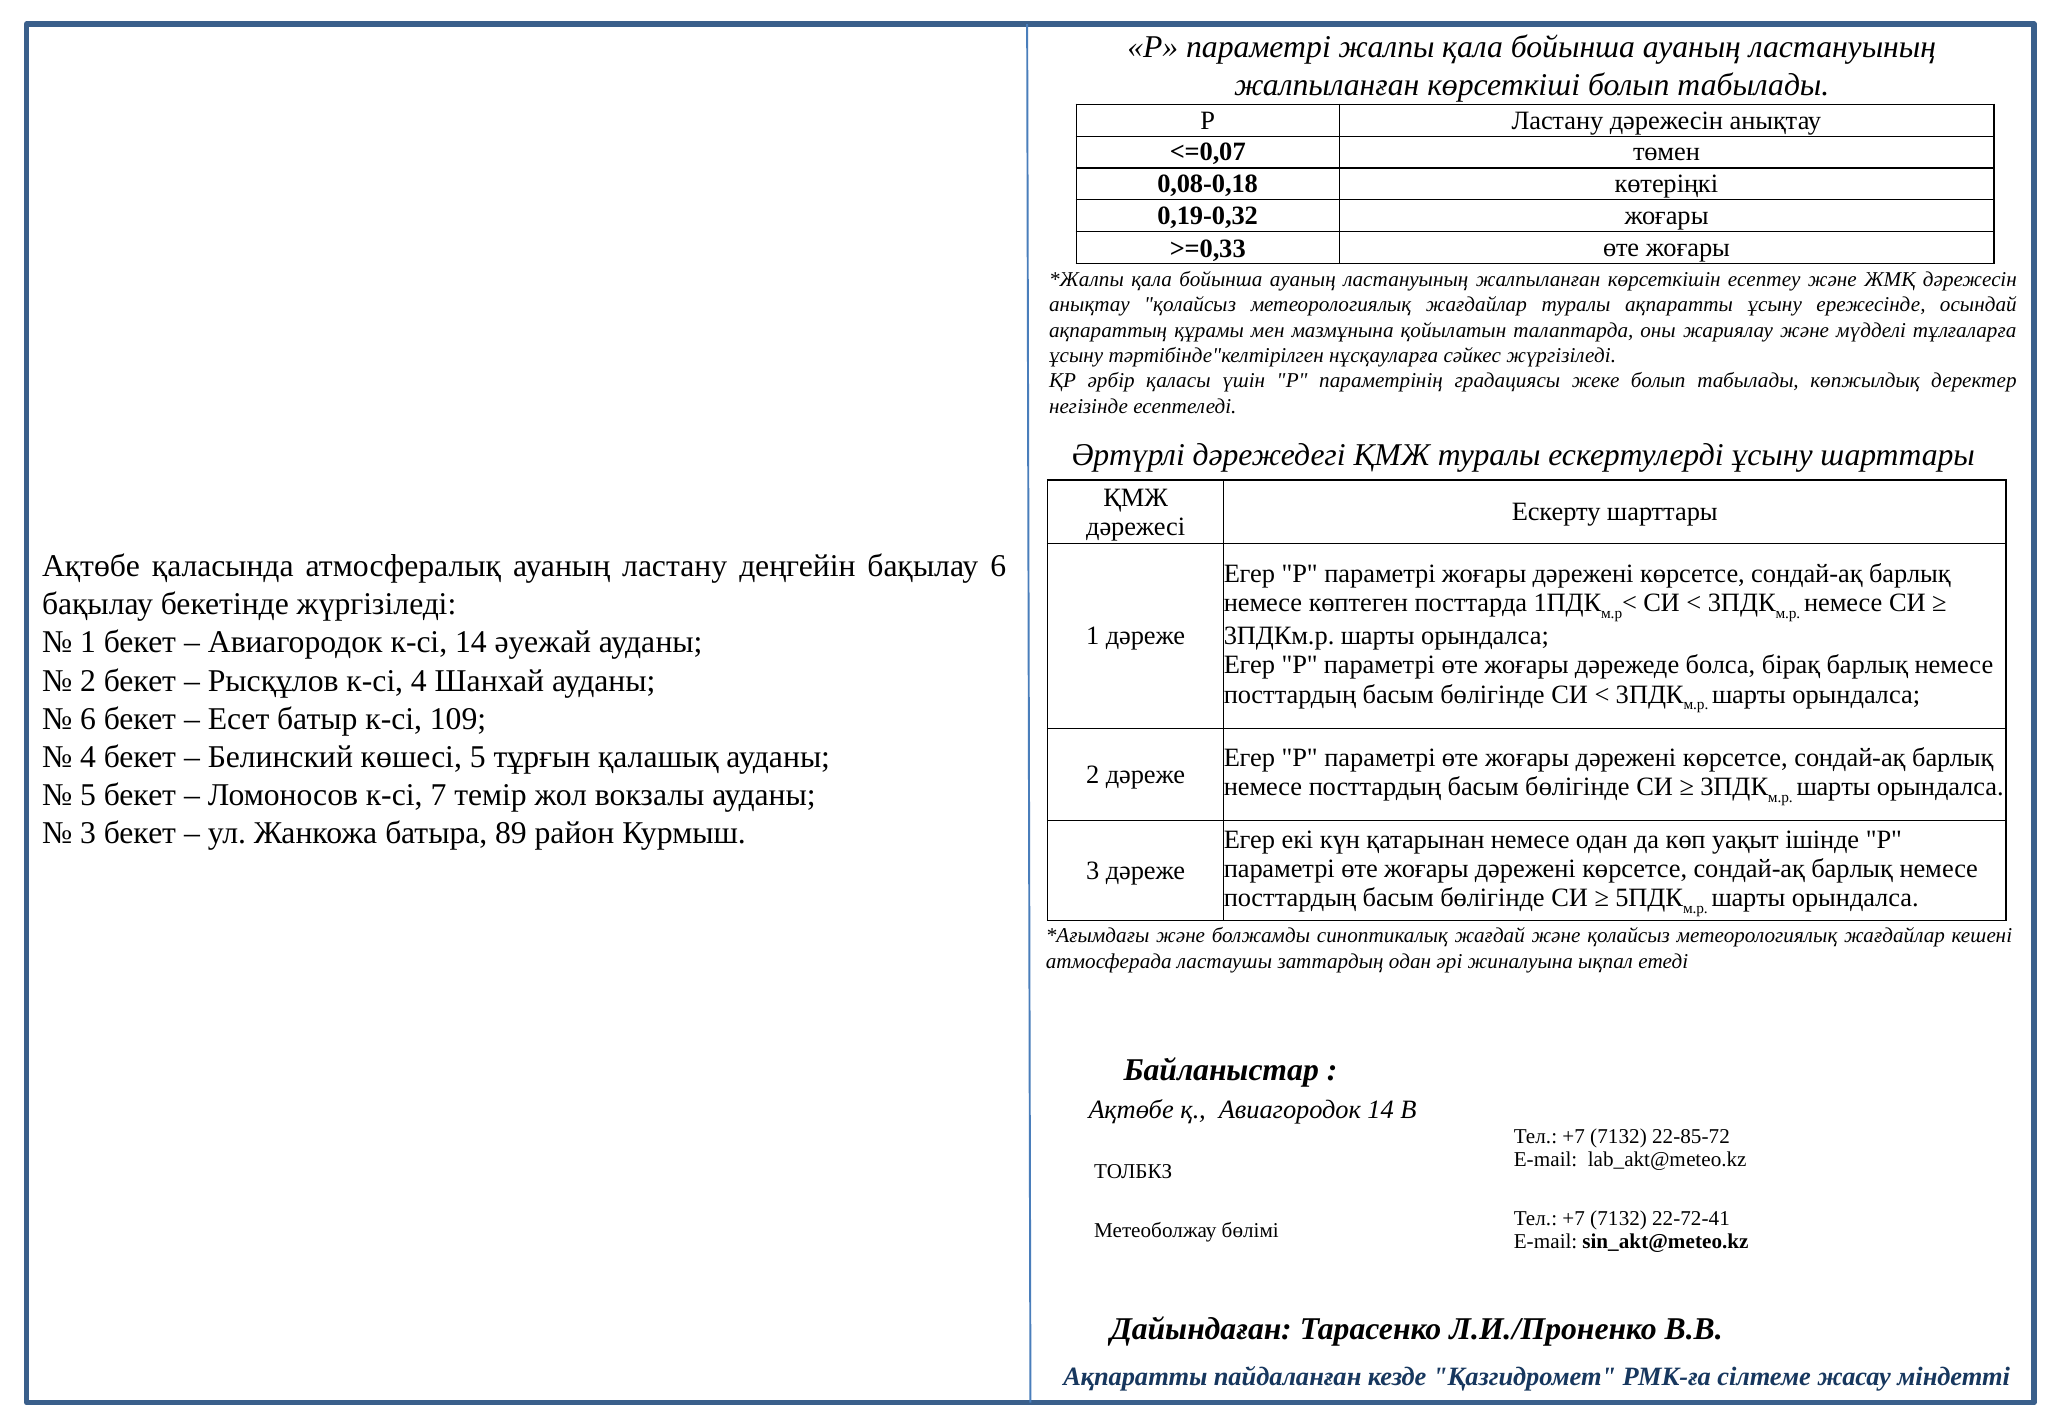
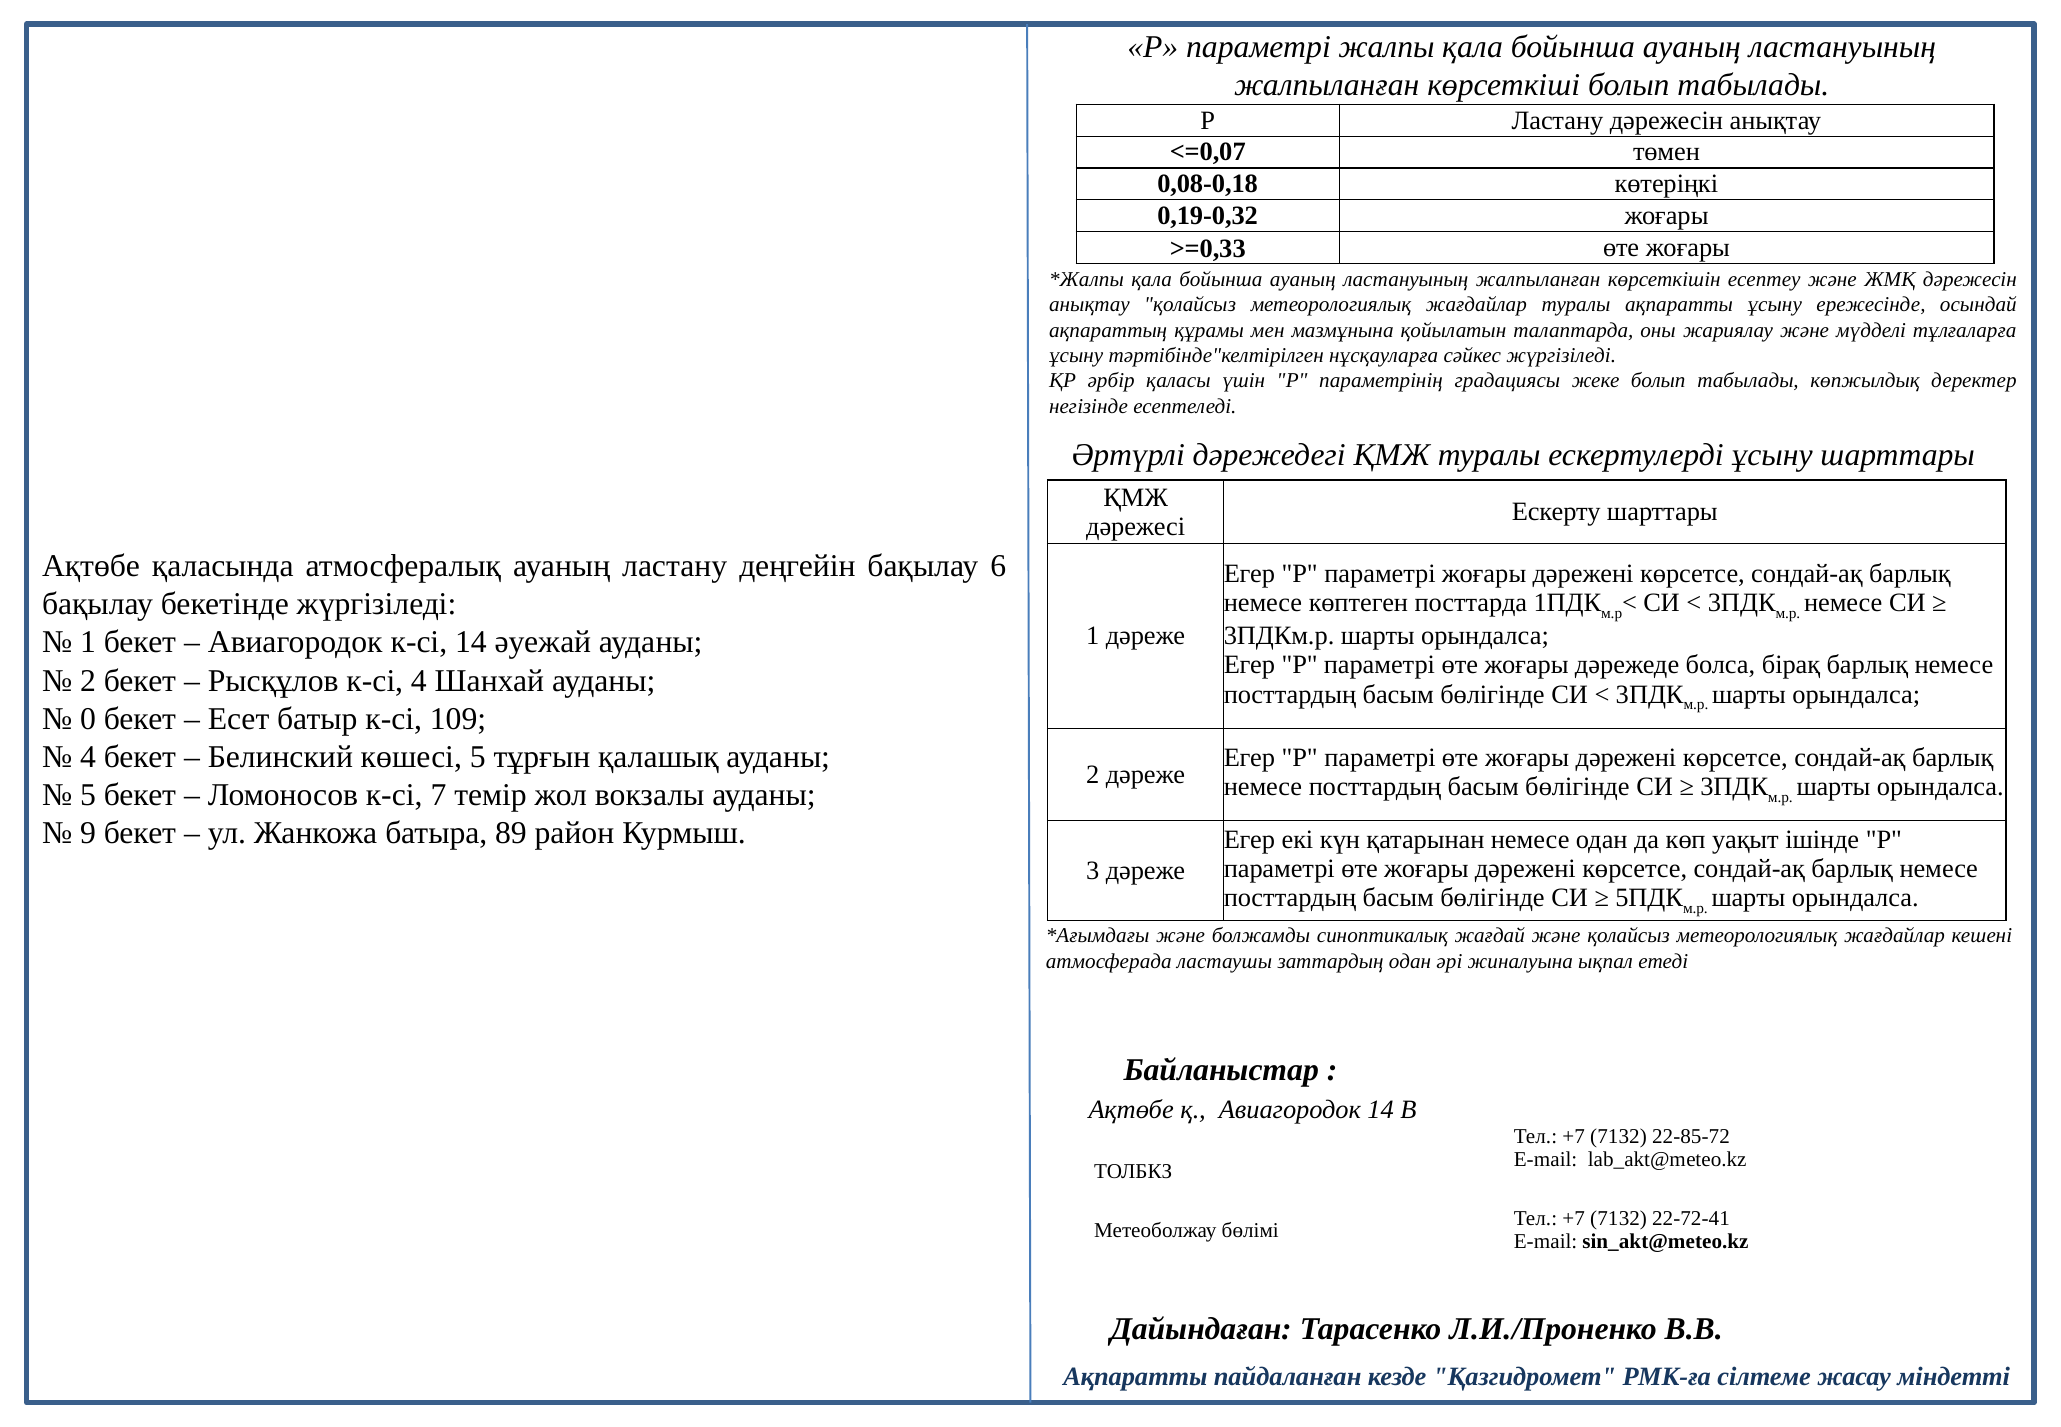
6 at (88, 719): 6 -> 0
3 at (88, 833): 3 -> 9
